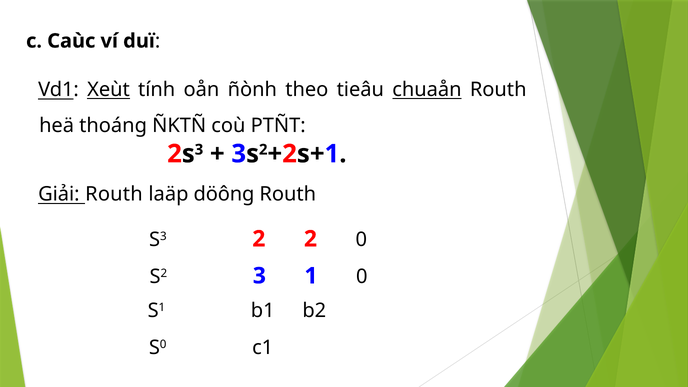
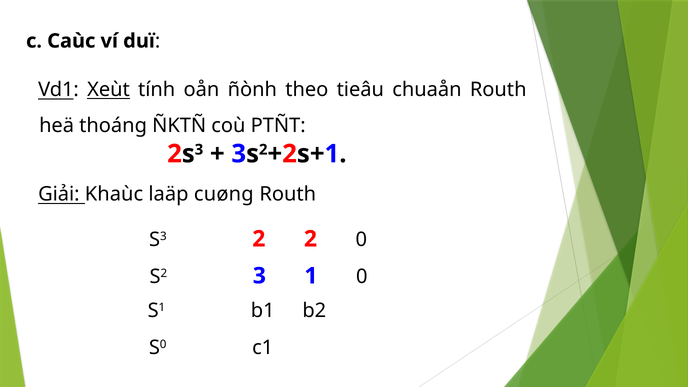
chuaån underline: present -> none
Giải Routh: Routh -> Khaùc
döông: döông -> cuøng
